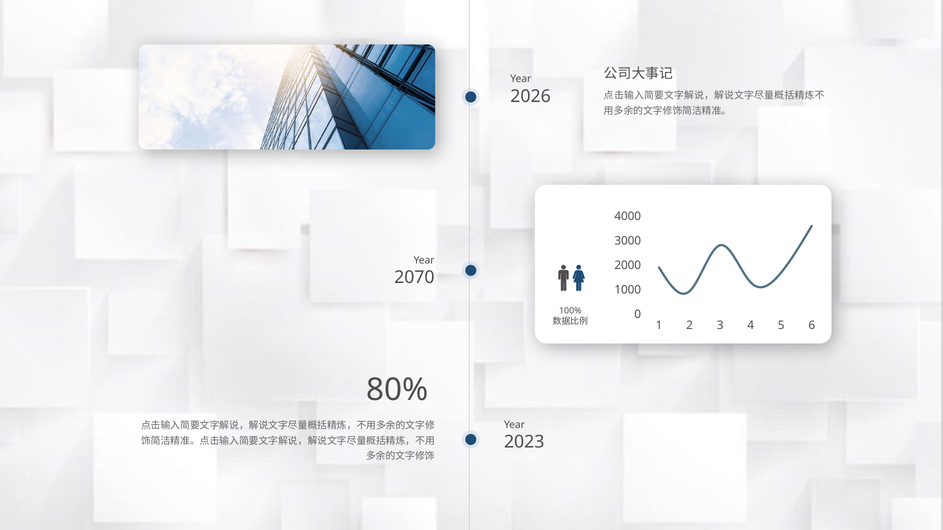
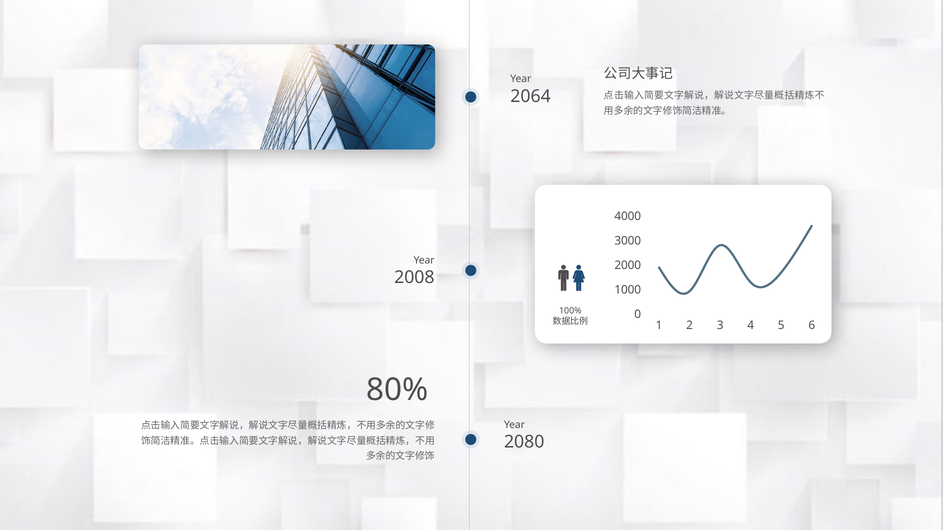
2026: 2026 -> 2064
2070: 2070 -> 2008
2023: 2023 -> 2080
